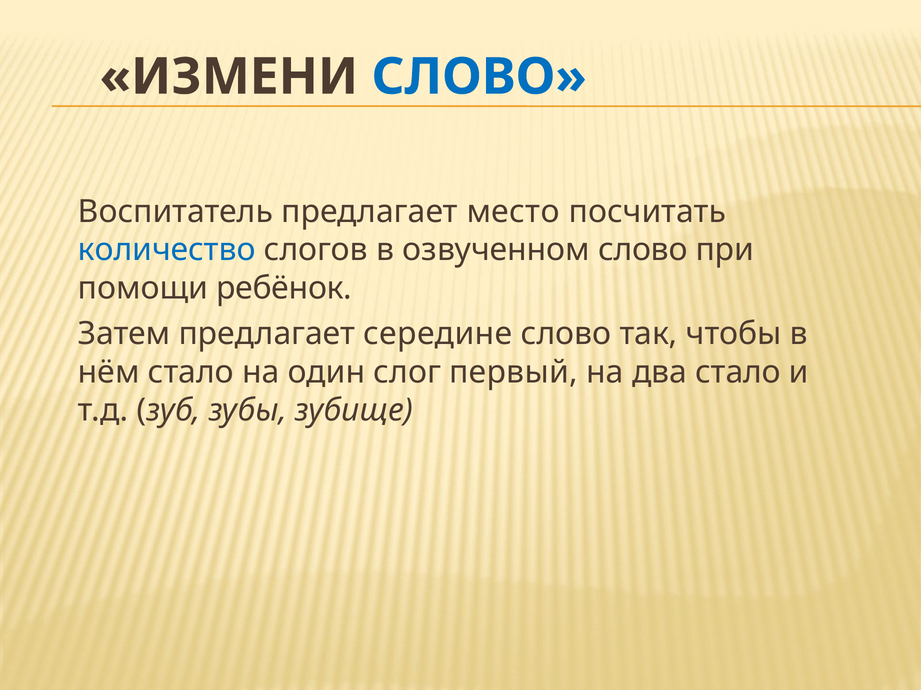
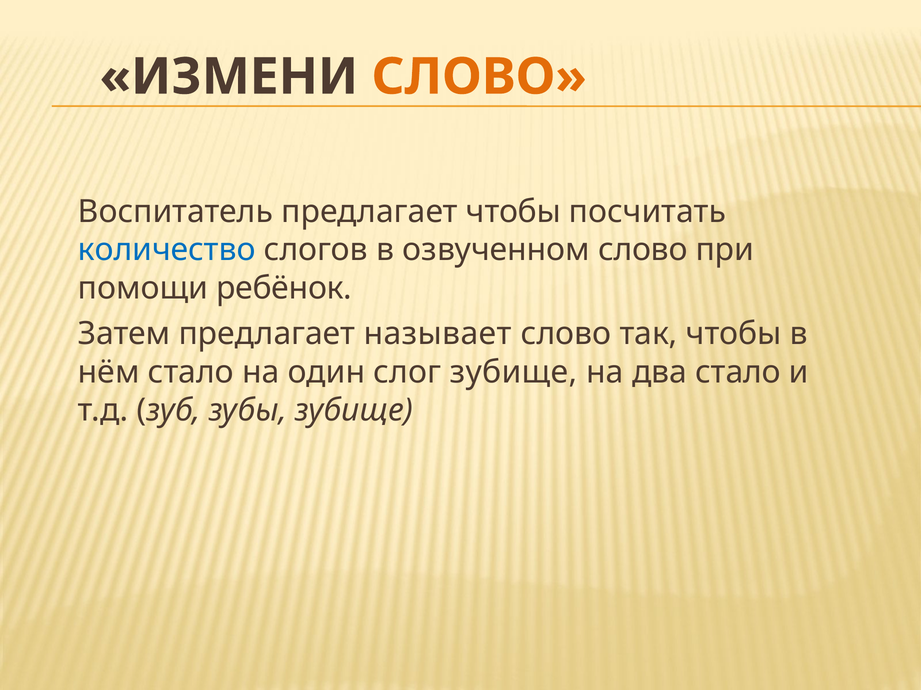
СЛОВО at (479, 77) colour: blue -> orange
предлагает место: место -> чтобы
середине: середине -> называет
слог первый: первый -> зубище
